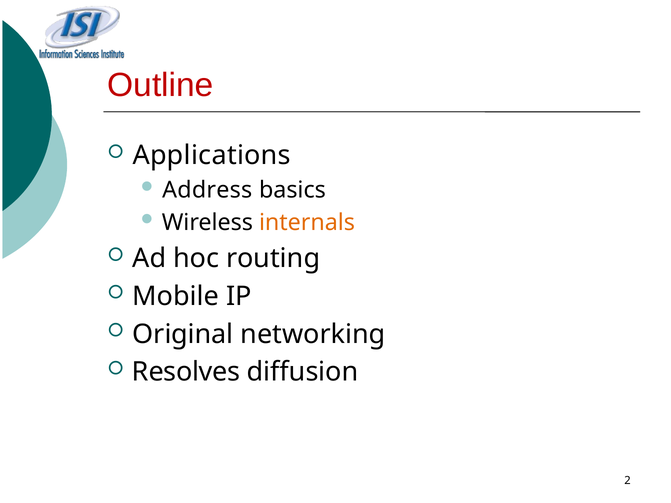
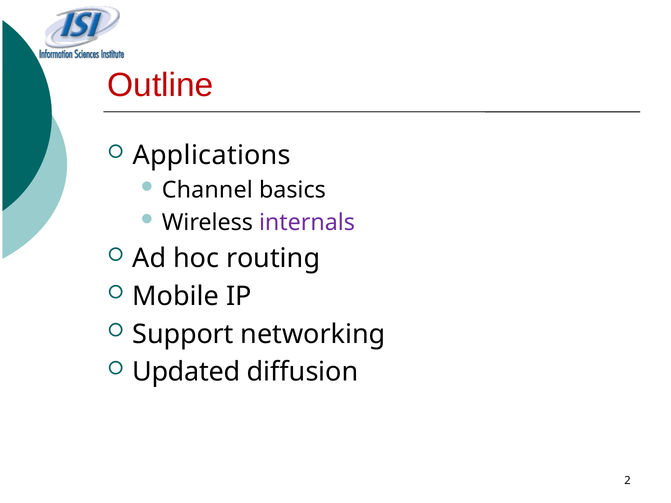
Address: Address -> Channel
internals colour: orange -> purple
Original: Original -> Support
Resolves: Resolves -> Updated
